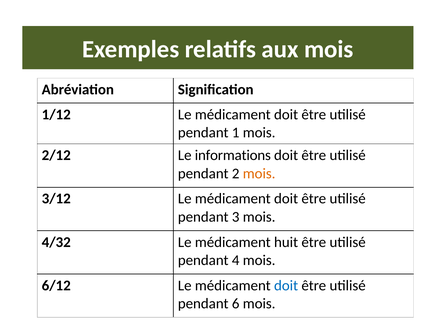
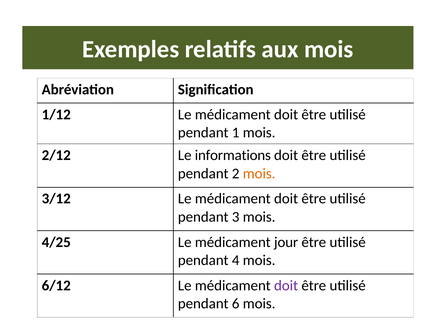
4/32: 4/32 -> 4/25
huit: huit -> jour
doit at (286, 286) colour: blue -> purple
